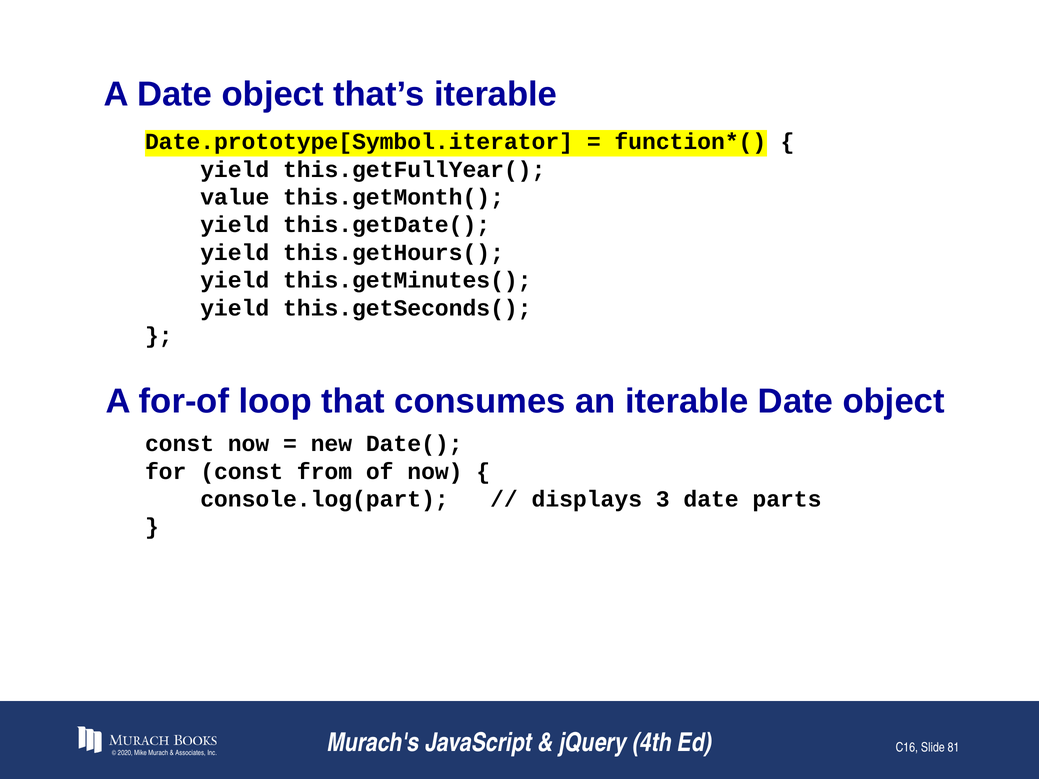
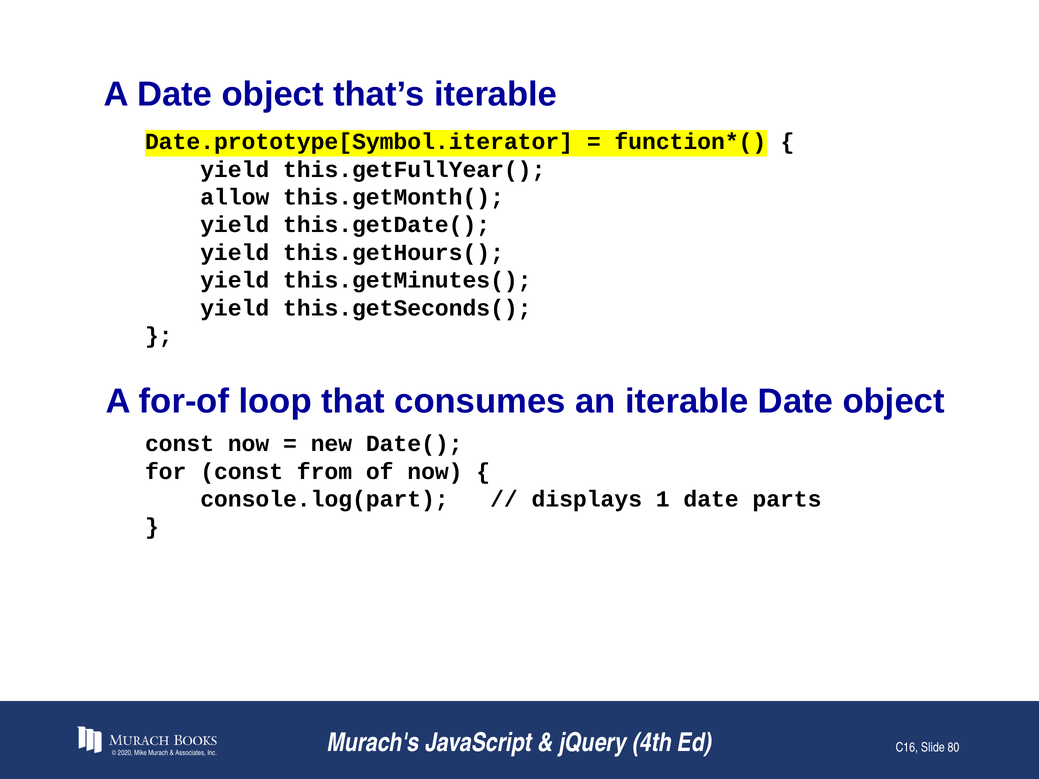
value: value -> allow
3: 3 -> 1
81: 81 -> 80
